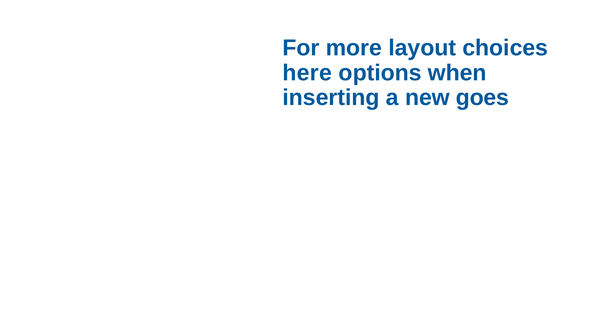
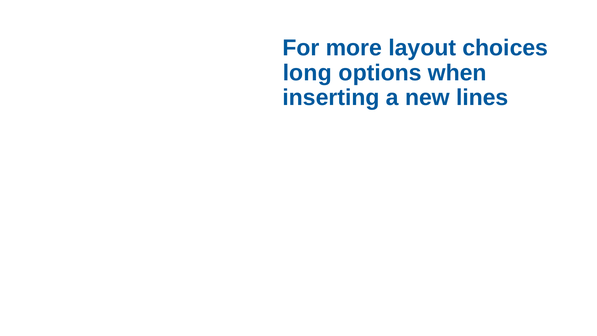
here: here -> long
goes: goes -> lines
